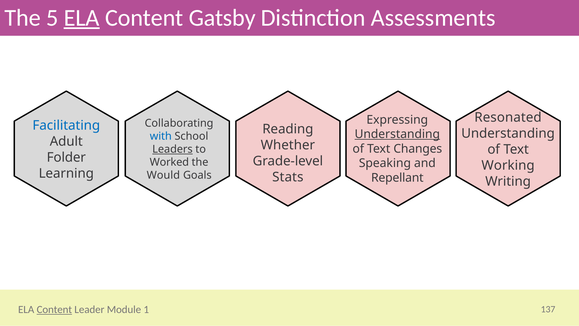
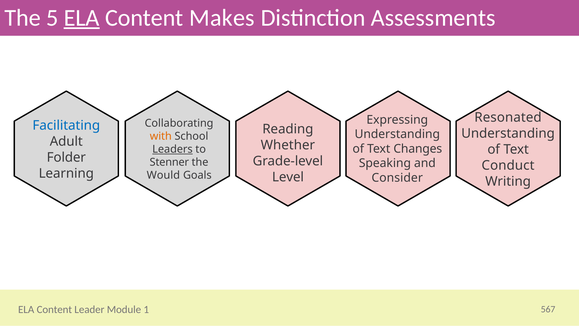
Gatsby: Gatsby -> Makes
Understanding at (397, 134) underline: present -> none
with colour: blue -> orange
Worked: Worked -> Stenner
Working: Working -> Conduct
Stats: Stats -> Level
Repellant: Repellant -> Consider
Content at (54, 309) underline: present -> none
137: 137 -> 567
